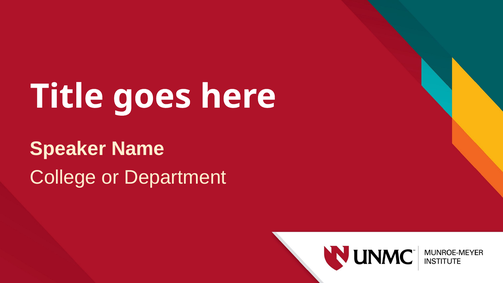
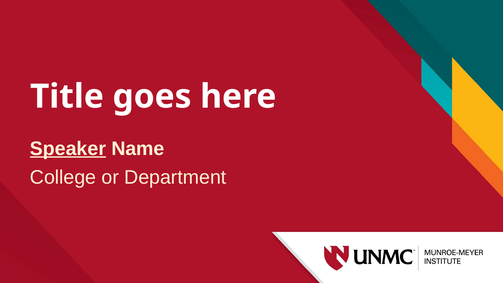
Speaker underline: none -> present
